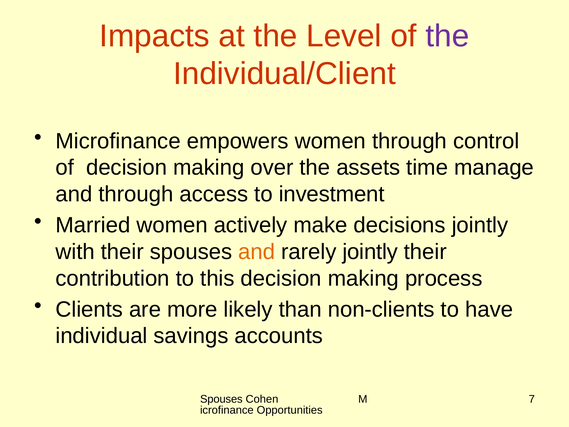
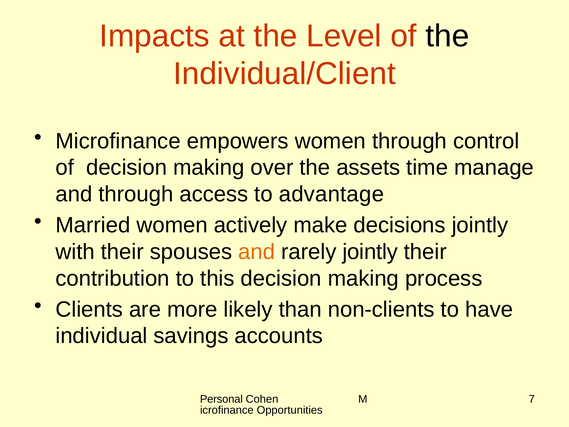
the at (447, 36) colour: purple -> black
investment: investment -> advantage
Spouses at (221, 399): Spouses -> Personal
